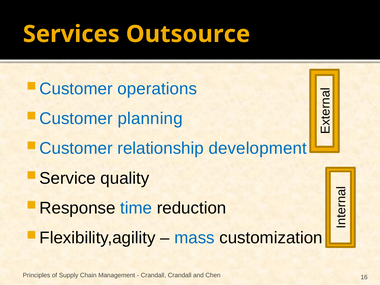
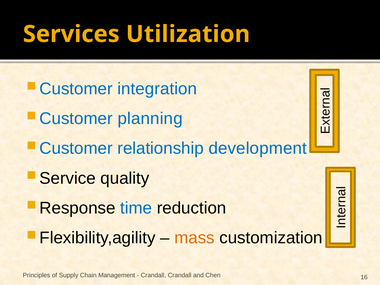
Outsource: Outsource -> Utilization
operations: operations -> integration
mass colour: blue -> orange
